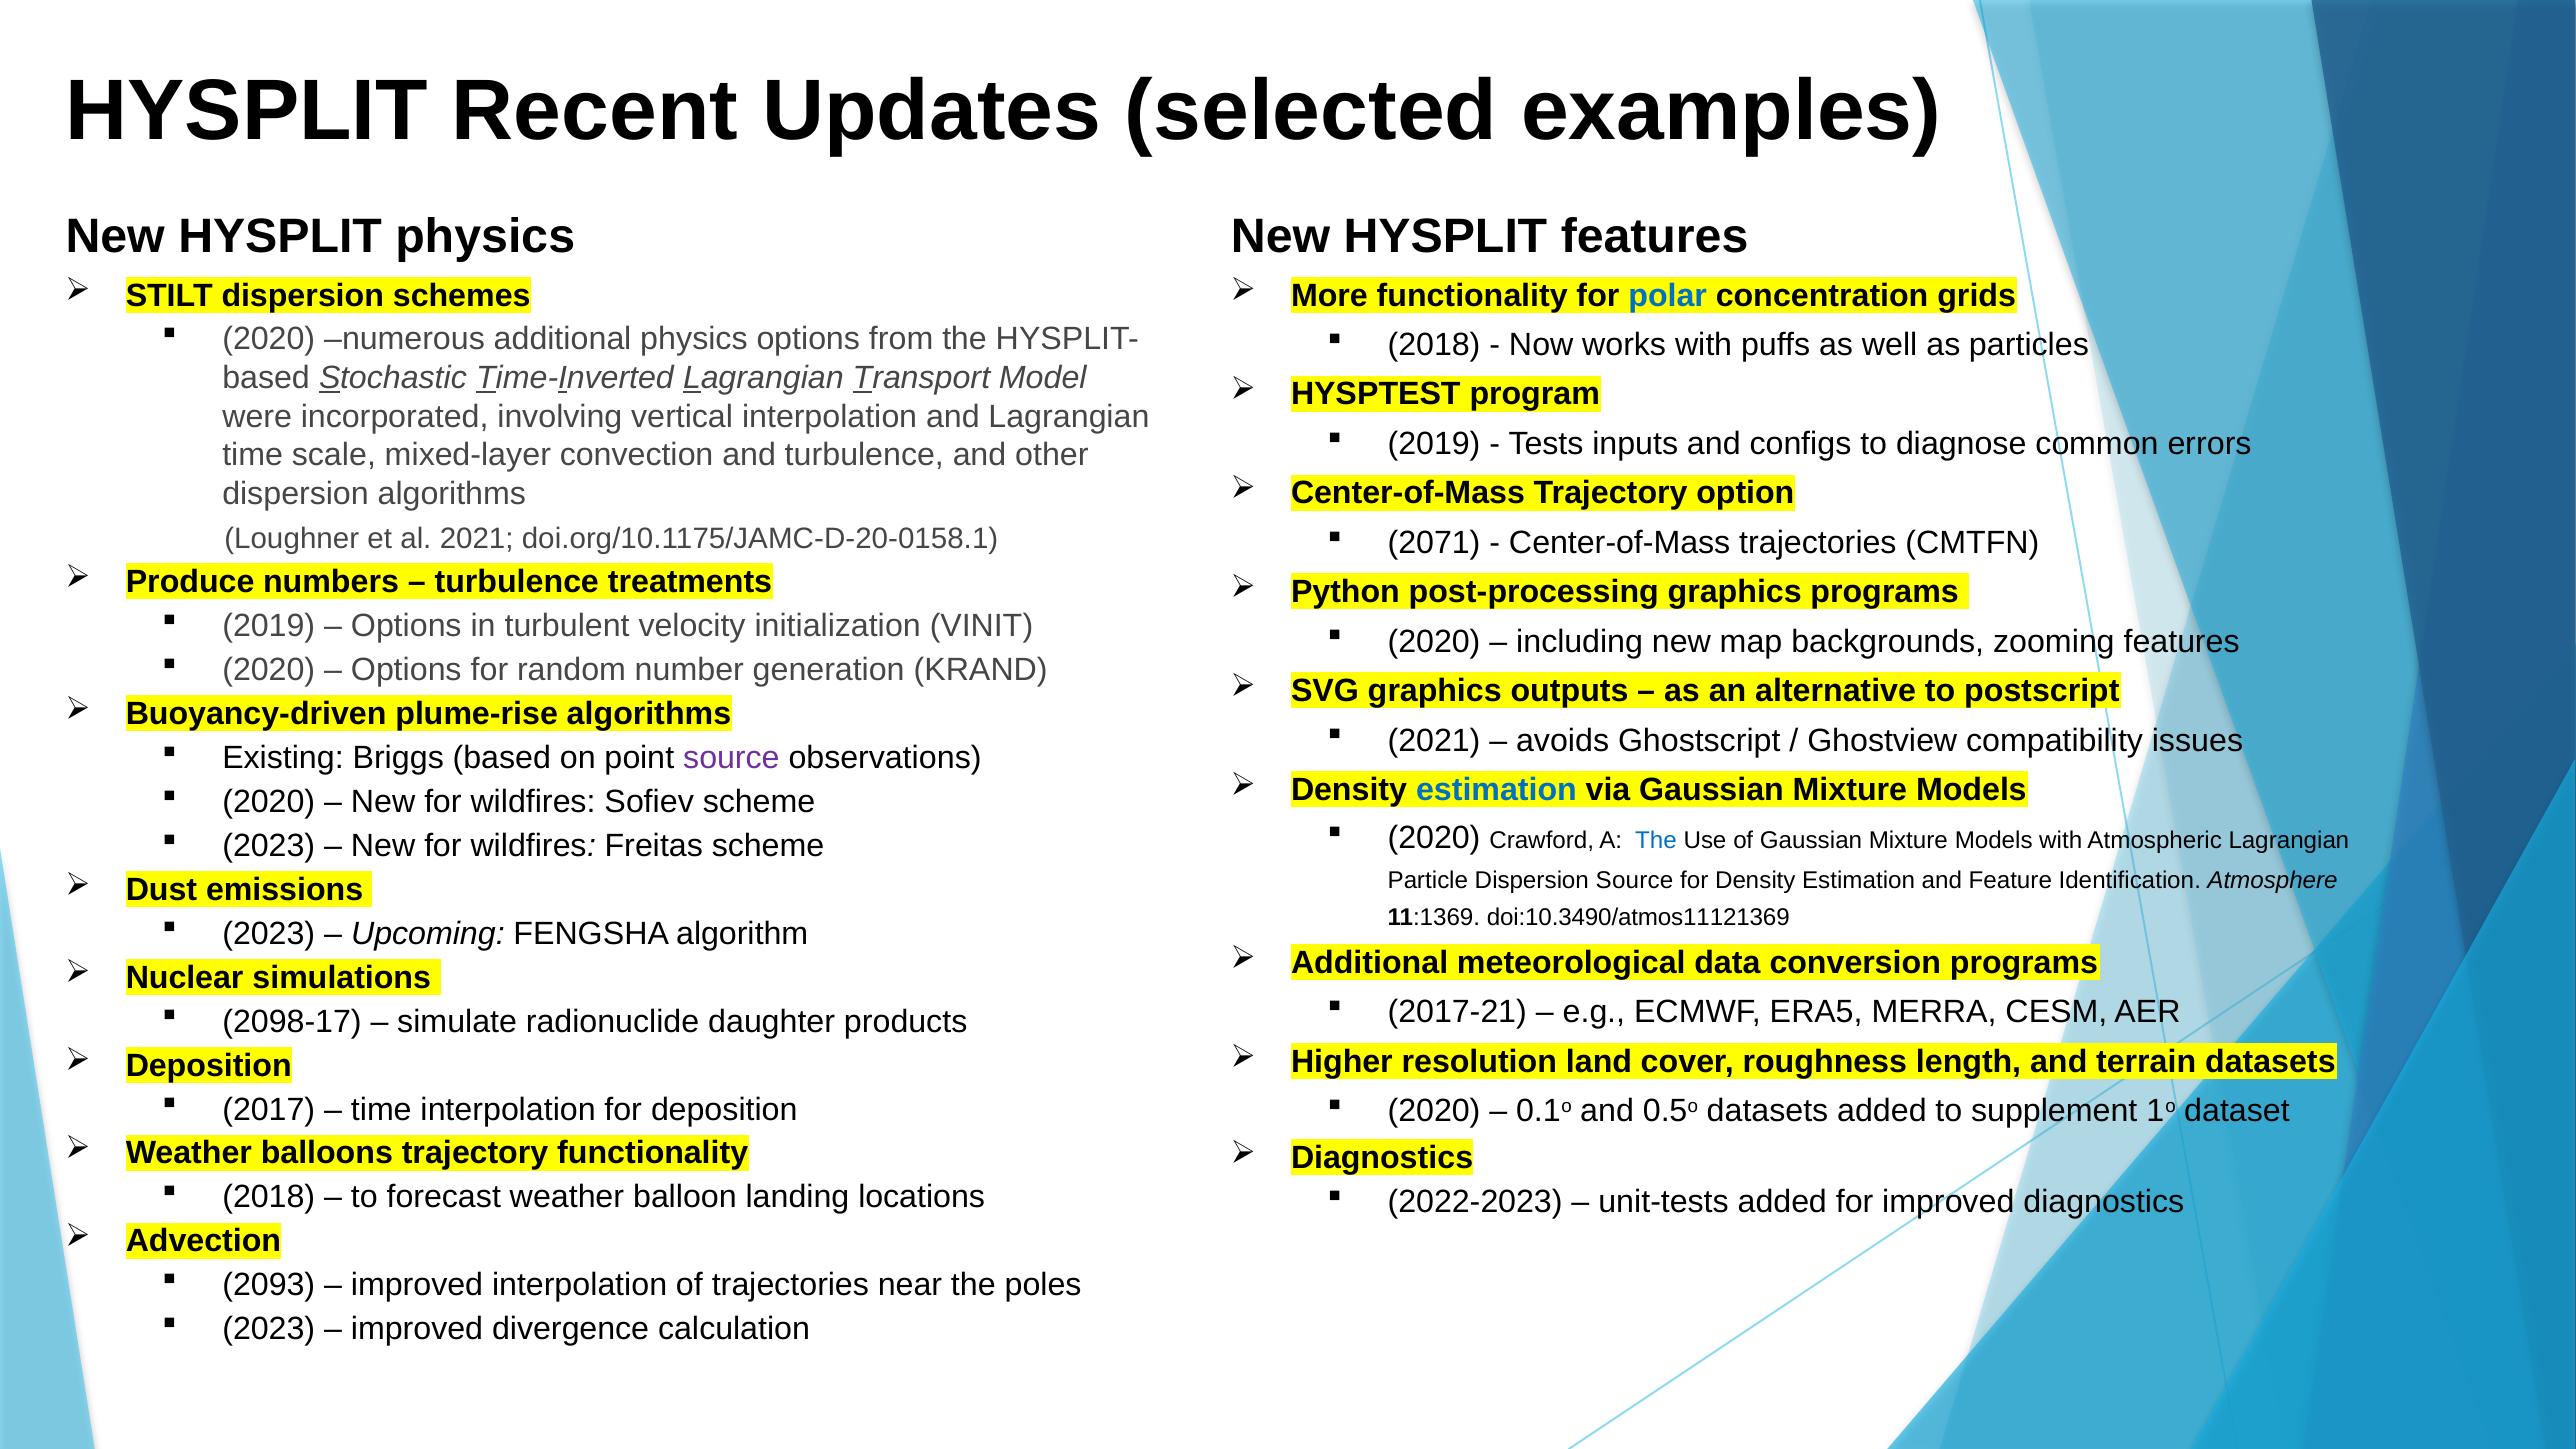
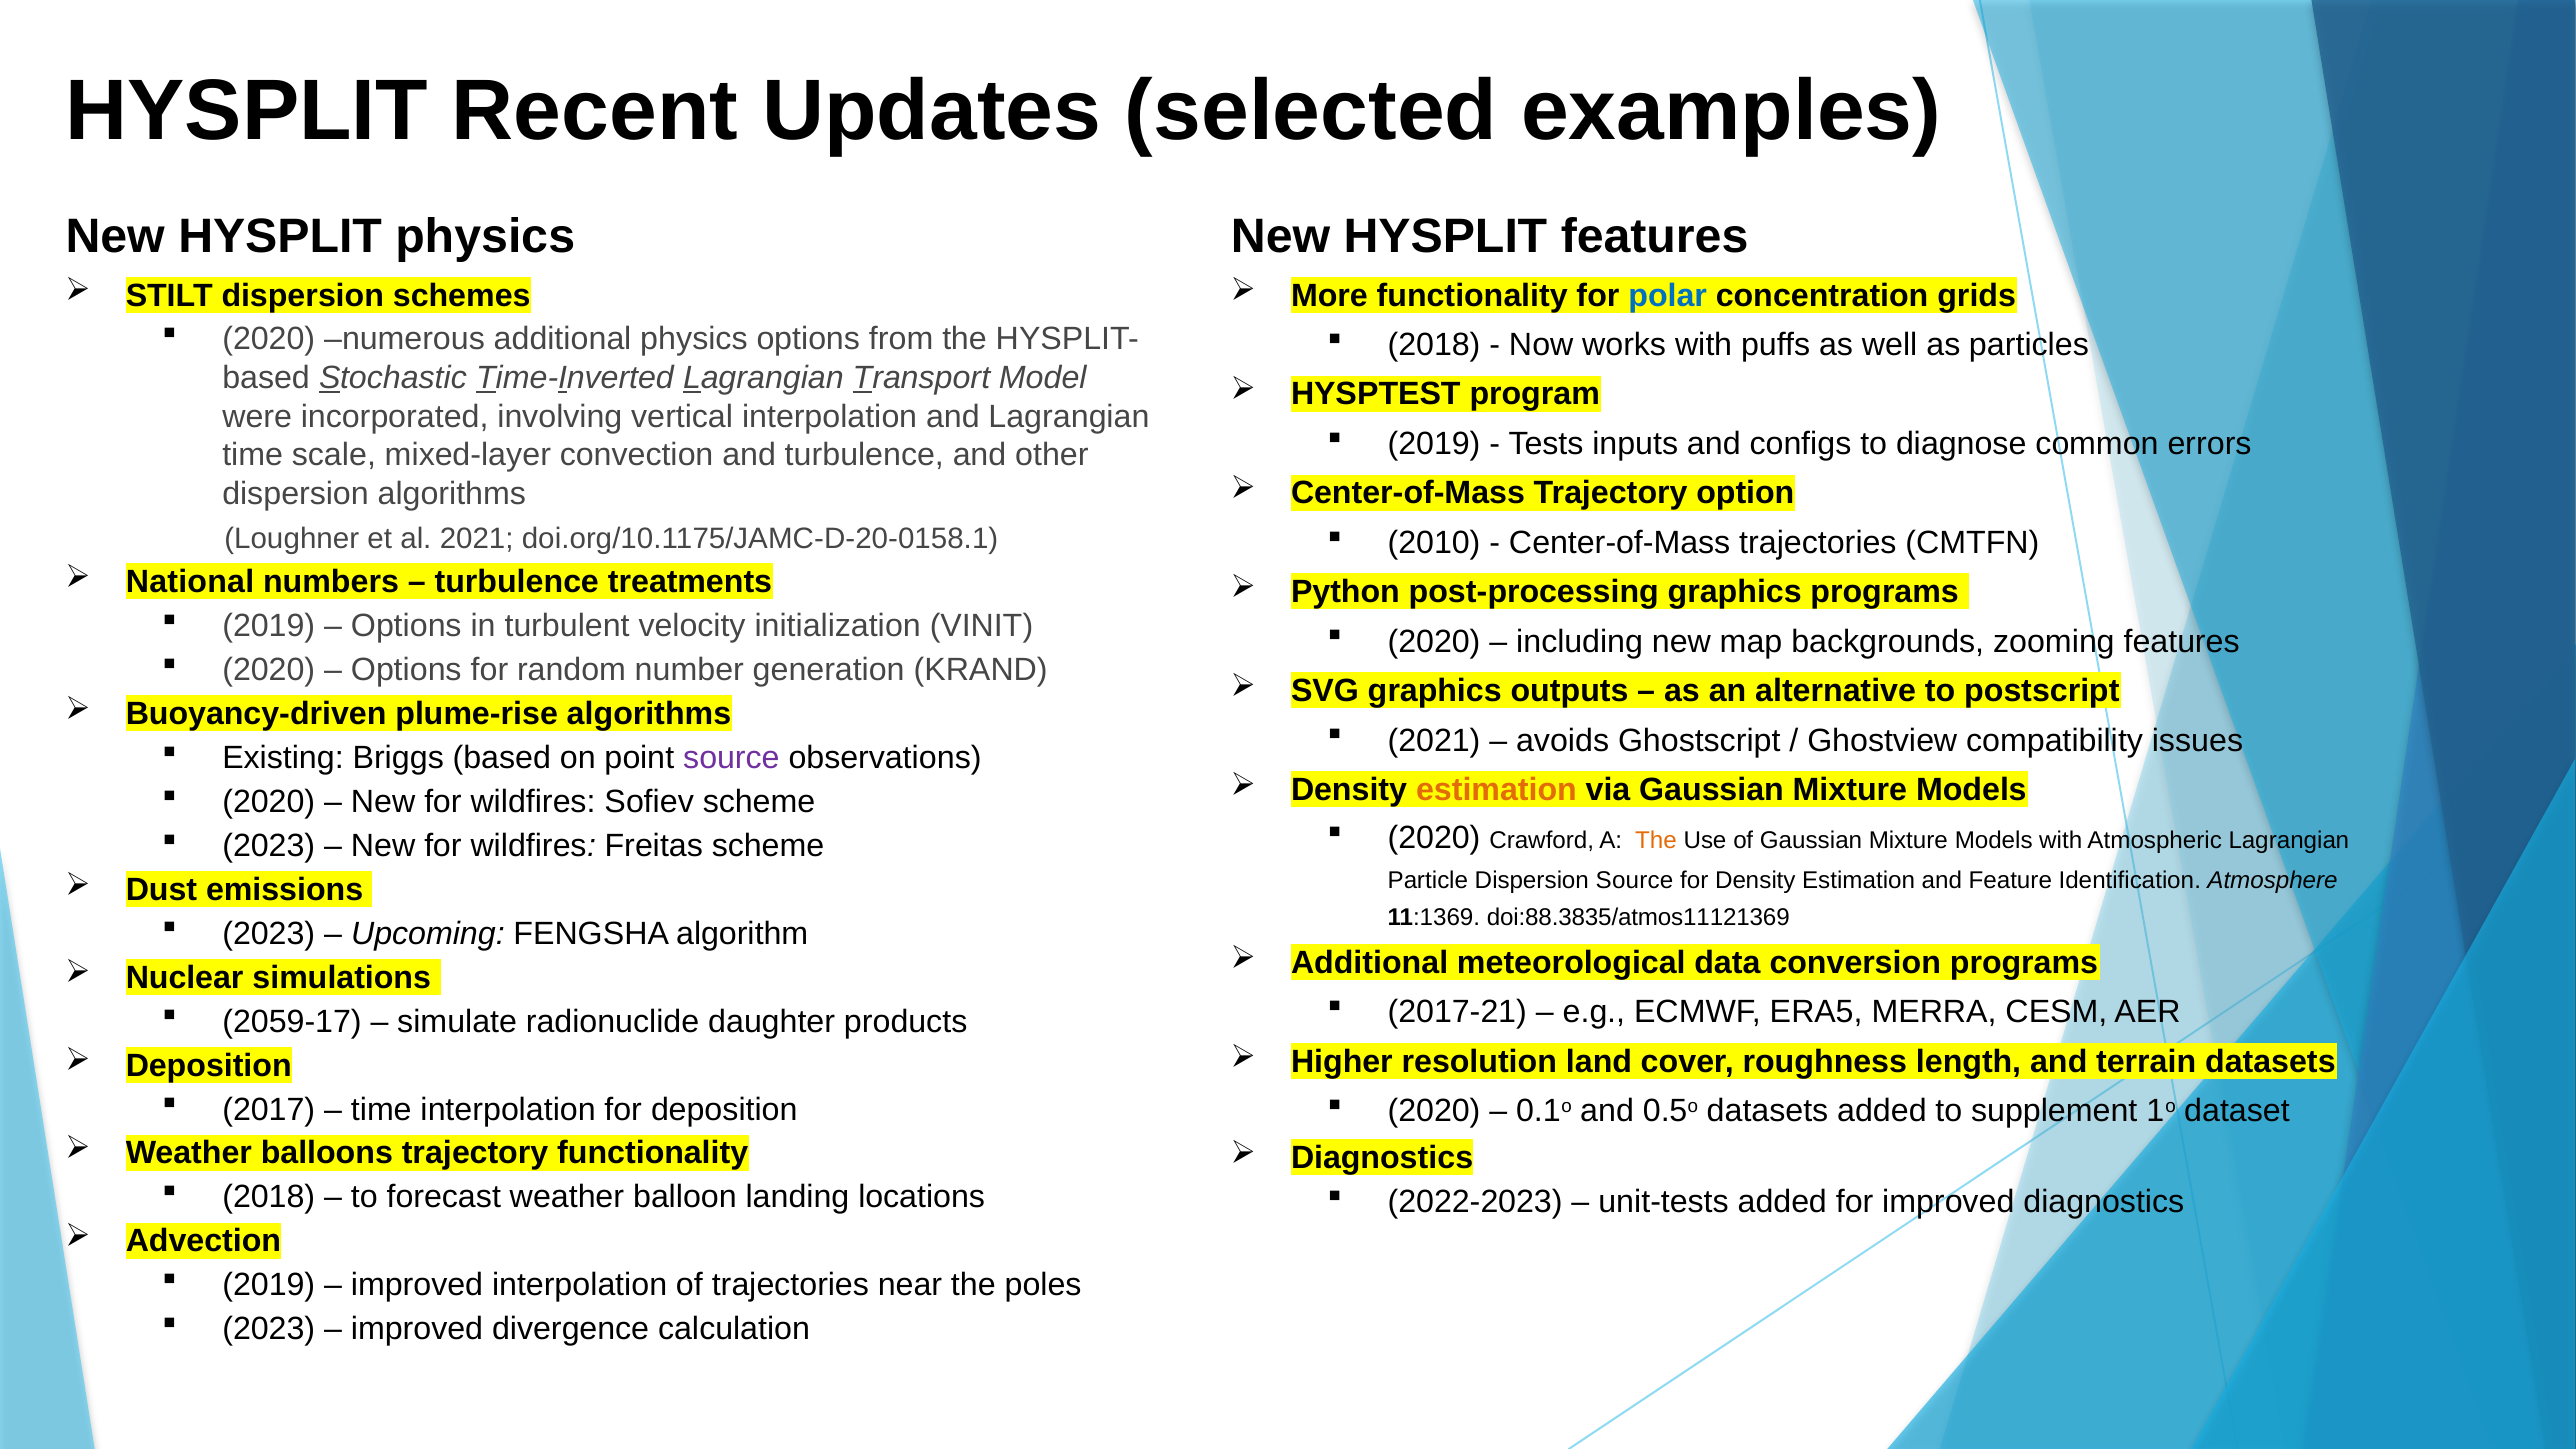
2071: 2071 -> 2010
Produce: Produce -> National
estimation at (1496, 790) colour: blue -> orange
The at (1656, 841) colour: blue -> orange
doi:10.3490/atmos11121369: doi:10.3490/atmos11121369 -> doi:88.3835/atmos11121369
2098-17: 2098-17 -> 2059-17
2093 at (269, 1285): 2093 -> 2019
